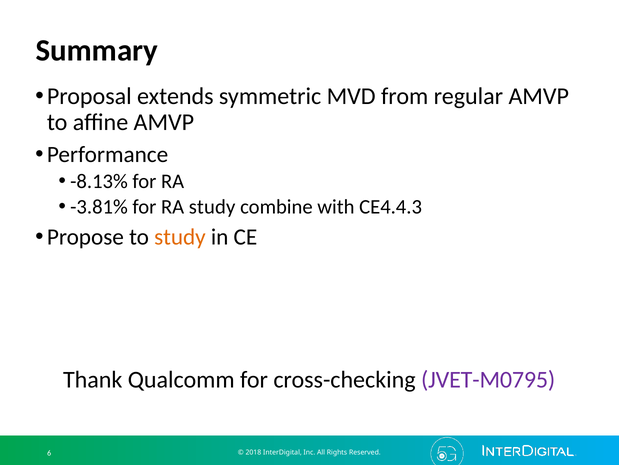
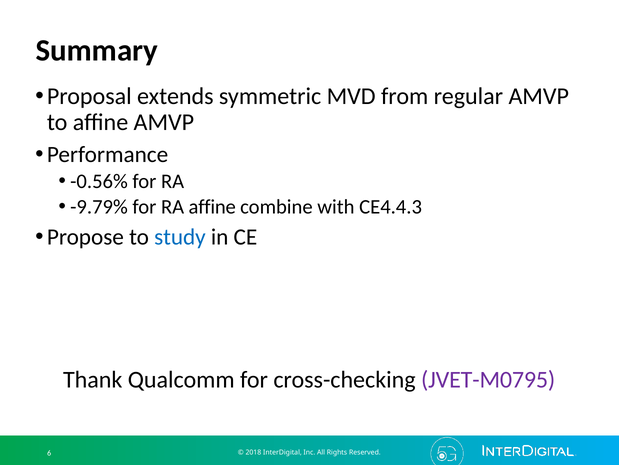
-8.13%: -8.13% -> -0.56%
-3.81%: -3.81% -> -9.79%
RA study: study -> affine
study at (180, 237) colour: orange -> blue
